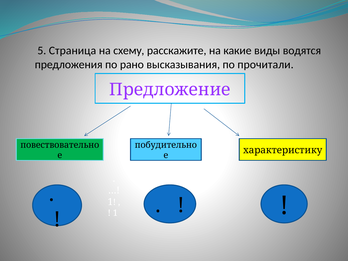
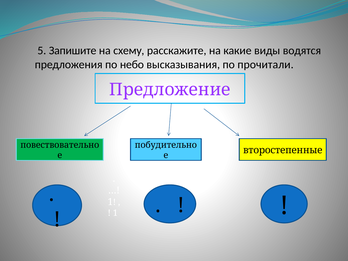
Страница: Страница -> Запишите
рано: рано -> небо
характеристику: характеристику -> второстепенные
